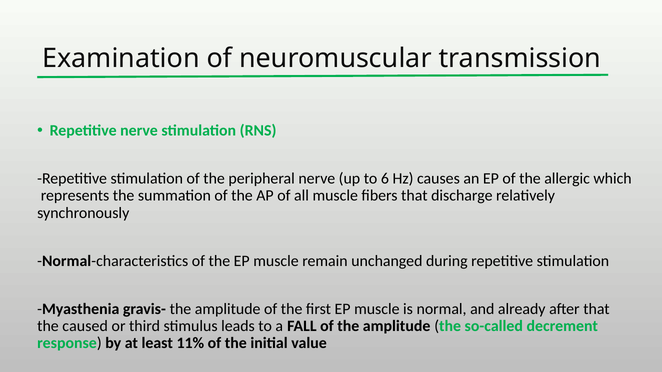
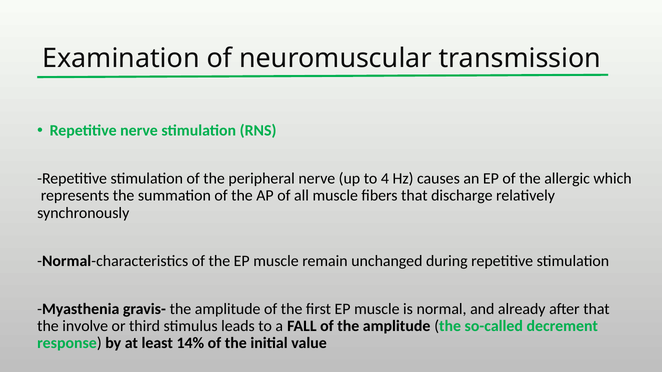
6: 6 -> 4
caused: caused -> involve
11%: 11% -> 14%
